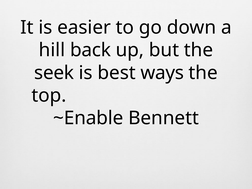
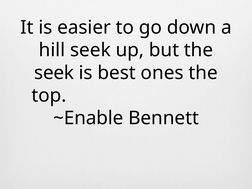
hill back: back -> seek
ways: ways -> ones
